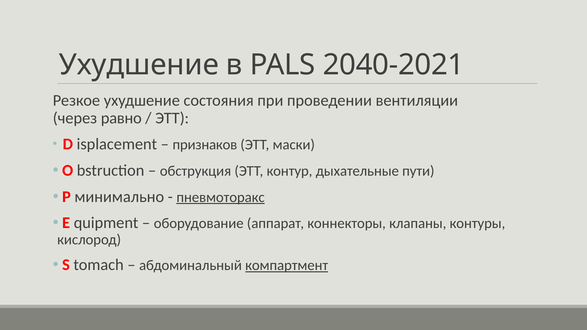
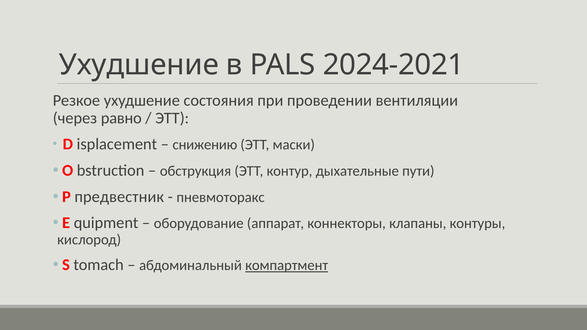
2040-2021: 2040-2021 -> 2024-2021
признаков: признаков -> снижению
минимально: минимально -> предвестник
пневмоторакс underline: present -> none
